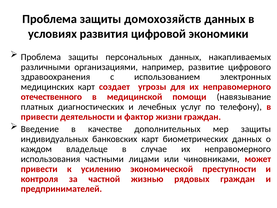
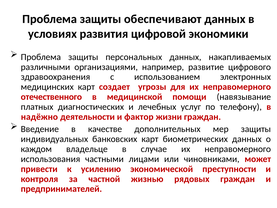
домохозяйств: домохозяйств -> обеспечивают
привести at (39, 117): привести -> надёжно
